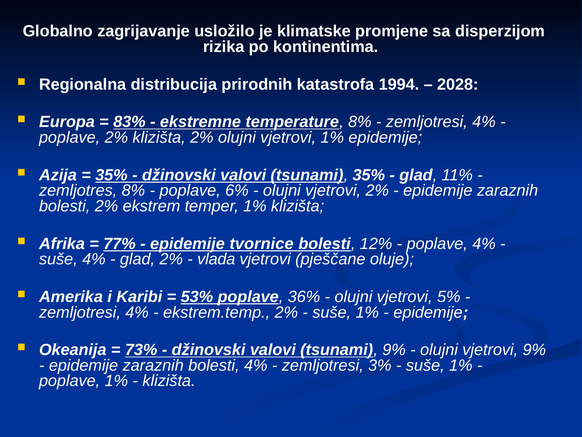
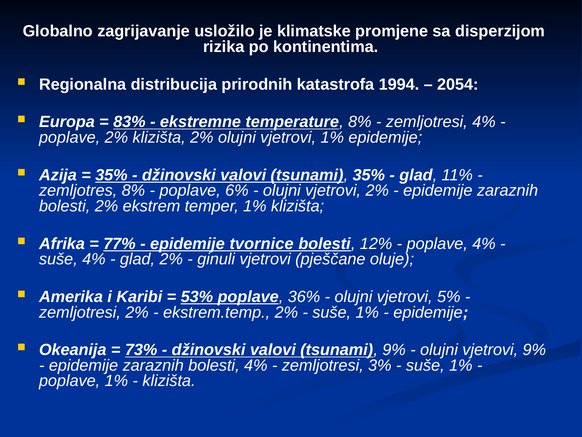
2028: 2028 -> 2054
vlada: vlada -> ginuli
4% at (137, 312): 4% -> 2%
